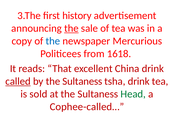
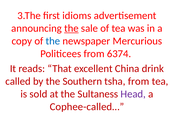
history: history -> idioms
1618: 1618 -> 6374
called underline: present -> none
by the Sultaness: Sultaness -> Southern
tsha drink: drink -> from
Head colour: green -> purple
